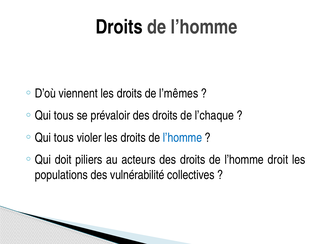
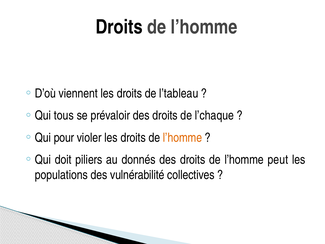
l’mêmes: l’mêmes -> l’tableau
tous at (64, 137): tous -> pour
l’homme at (183, 137) colour: blue -> orange
acteurs: acteurs -> donnés
droit: droit -> peut
